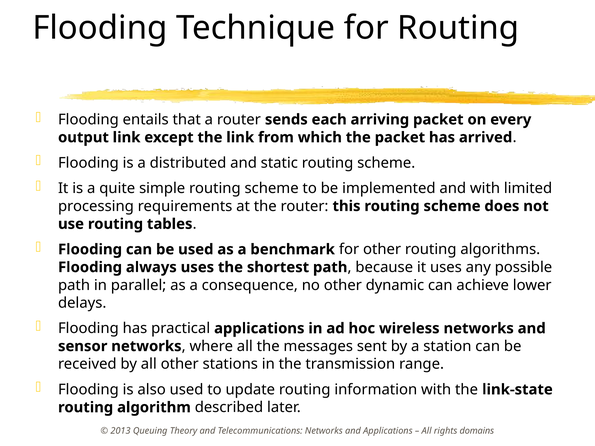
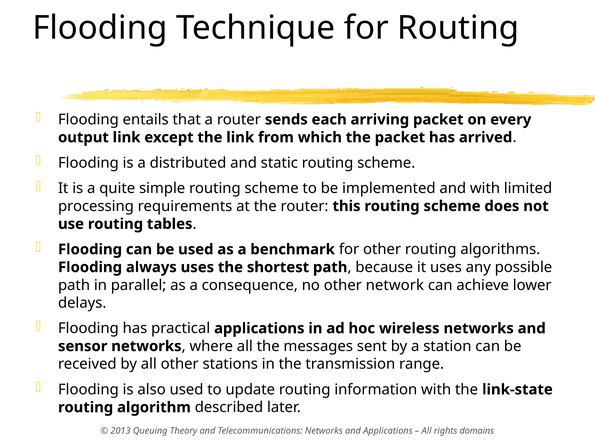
dynamic: dynamic -> network
